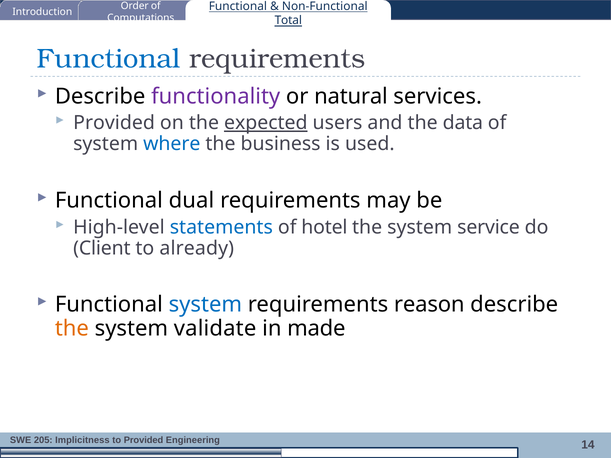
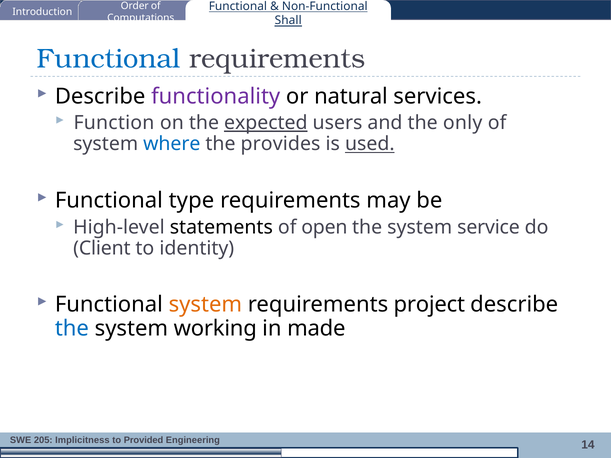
Total: Total -> Shall
Provided at (114, 123): Provided -> Function
data: data -> only
business: business -> provides
used underline: none -> present
dual: dual -> type
statements colour: blue -> black
hotel: hotel -> open
already: already -> identity
system at (205, 305) colour: blue -> orange
reason: reason -> project
the at (72, 329) colour: orange -> blue
validate: validate -> working
